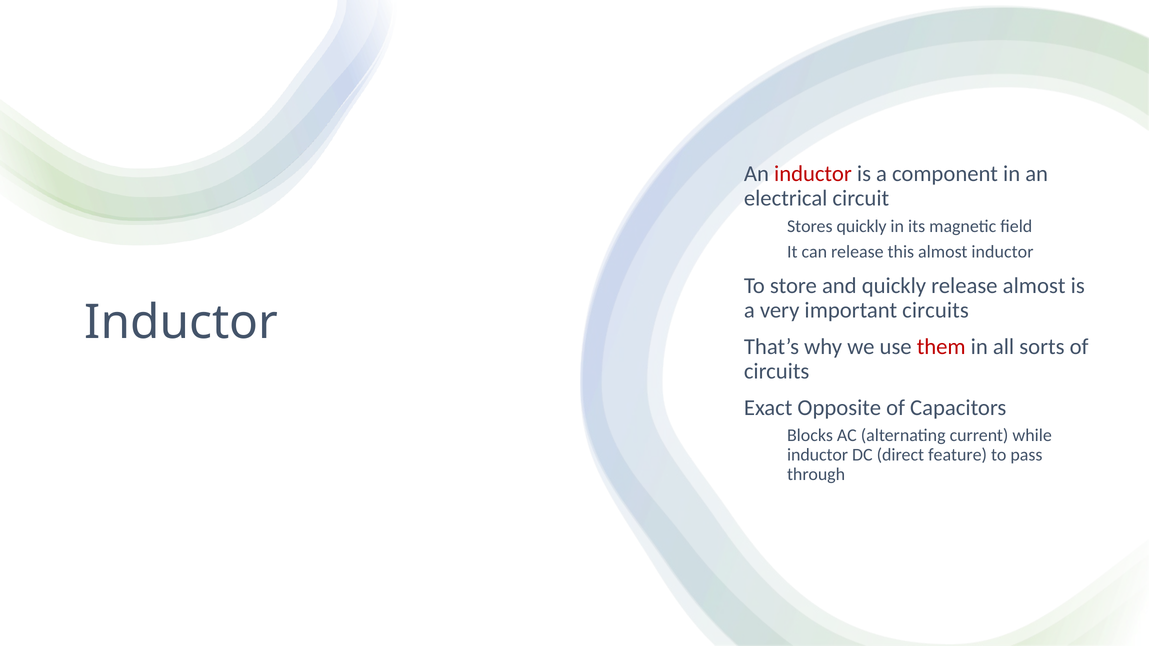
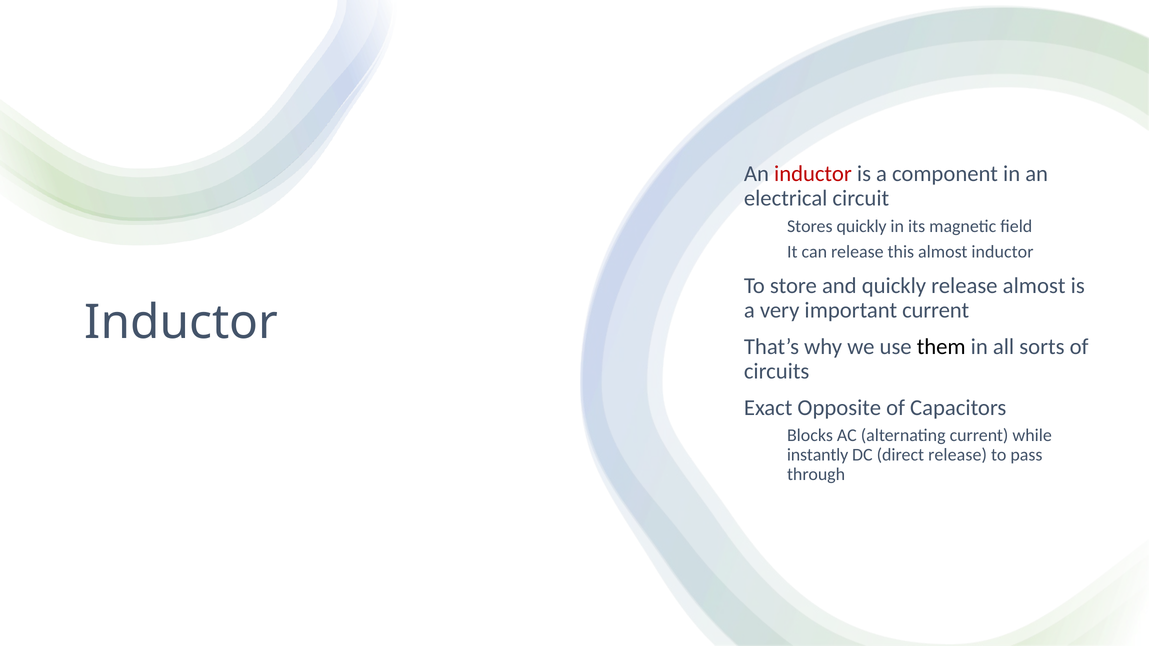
important circuits: circuits -> current
them colour: red -> black
inductor at (818, 455): inductor -> instantly
direct feature: feature -> release
